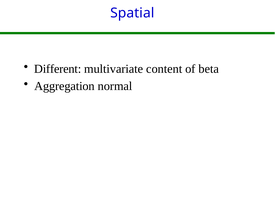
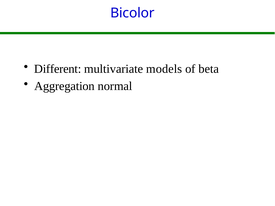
Spatial: Spatial -> Bicolor
content: content -> models
